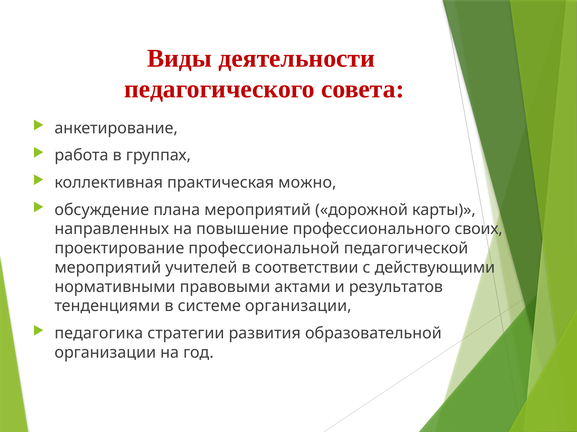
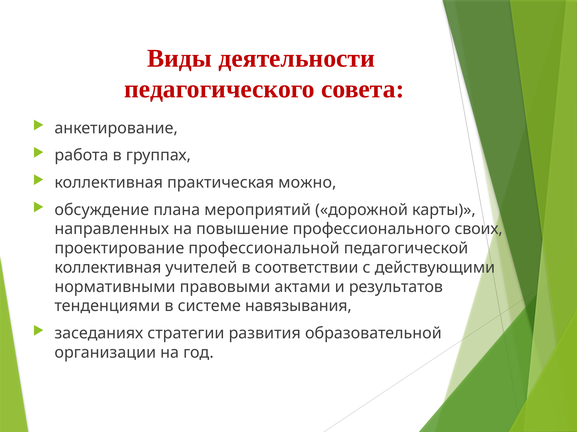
мероприятий at (108, 268): мероприятий -> коллективная
системе организации: организации -> навязывания
педагогика: педагогика -> заседаниях
